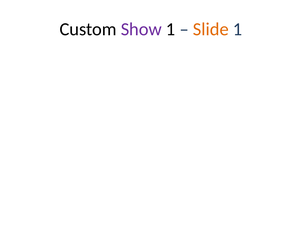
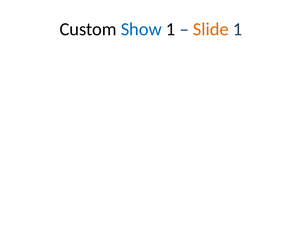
Show colour: purple -> blue
